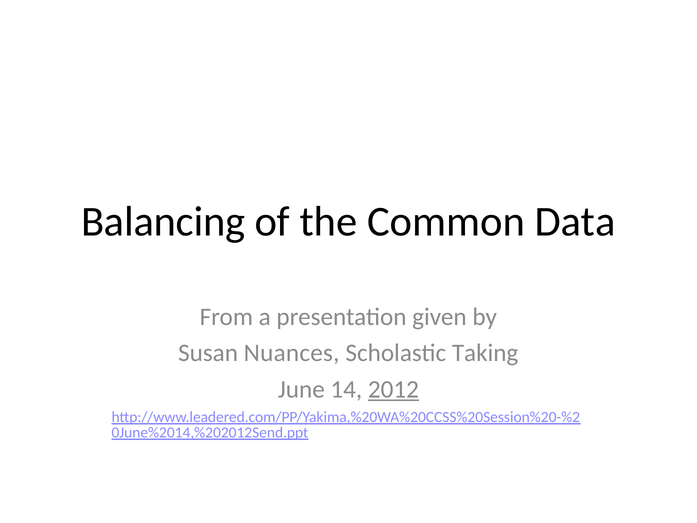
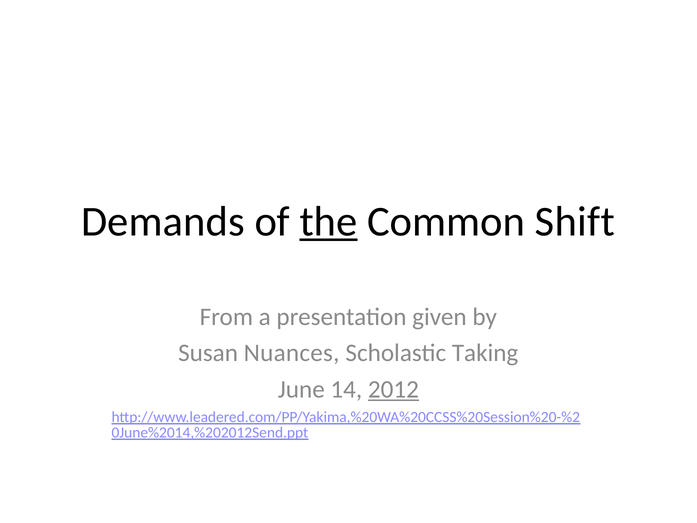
Balancing: Balancing -> Demands
the underline: none -> present
Data: Data -> Shift
